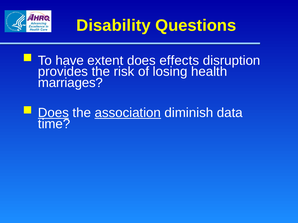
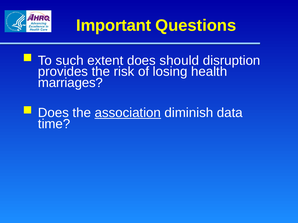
Disability: Disability -> Important
have: have -> such
effects: effects -> should
Does at (53, 113) underline: present -> none
